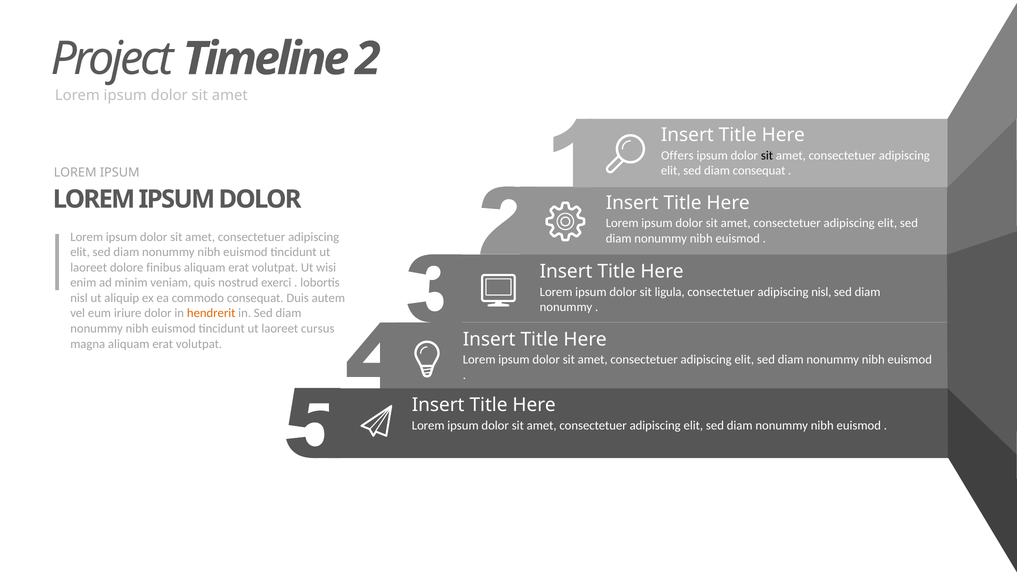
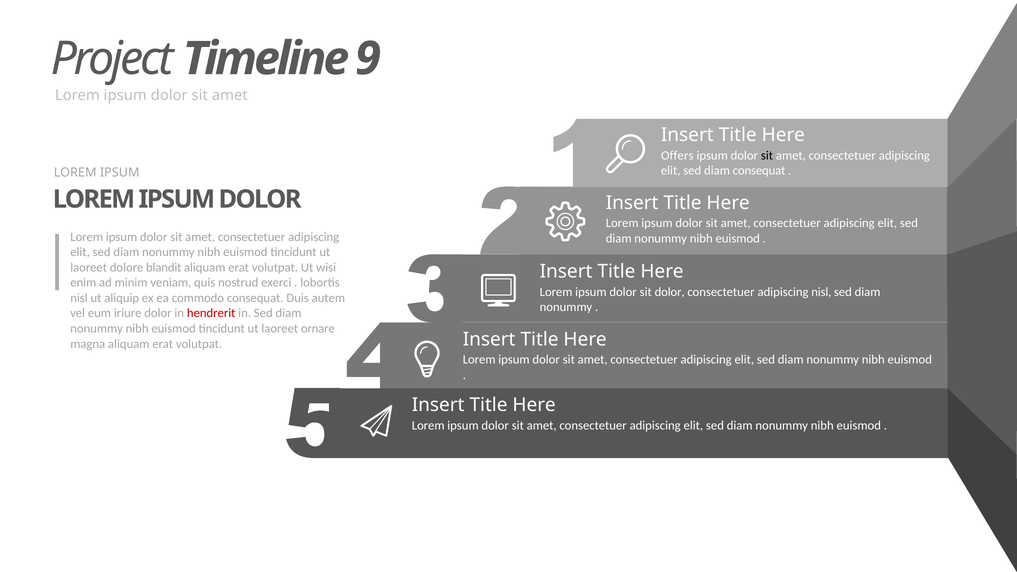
2: 2 -> 9
finibus: finibus -> blandit
sit ligula: ligula -> dolor
hendrerit colour: orange -> red
cursus: cursus -> ornare
